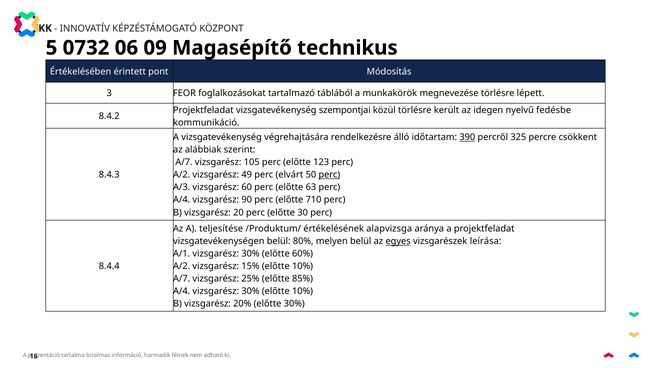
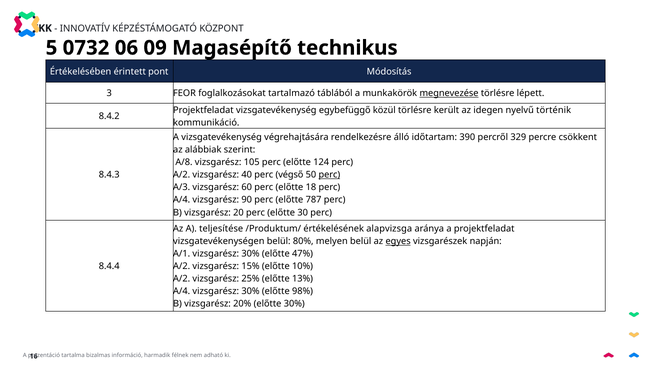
megnevezése underline: none -> present
szempontjai: szempontjai -> egybefüggő
fedésbe: fedésbe -> történik
390 underline: present -> none
325: 325 -> 329
A/7 at (184, 162): A/7 -> A/8
123: 123 -> 124
49: 49 -> 40
elvárt: elvárt -> végső
63: 63 -> 18
710: 710 -> 787
leírása: leírása -> napján
60%: 60% -> 47%
A/7 at (182, 279): A/7 -> A/2
85%: 85% -> 13%
30% előtte 10%: 10% -> 98%
